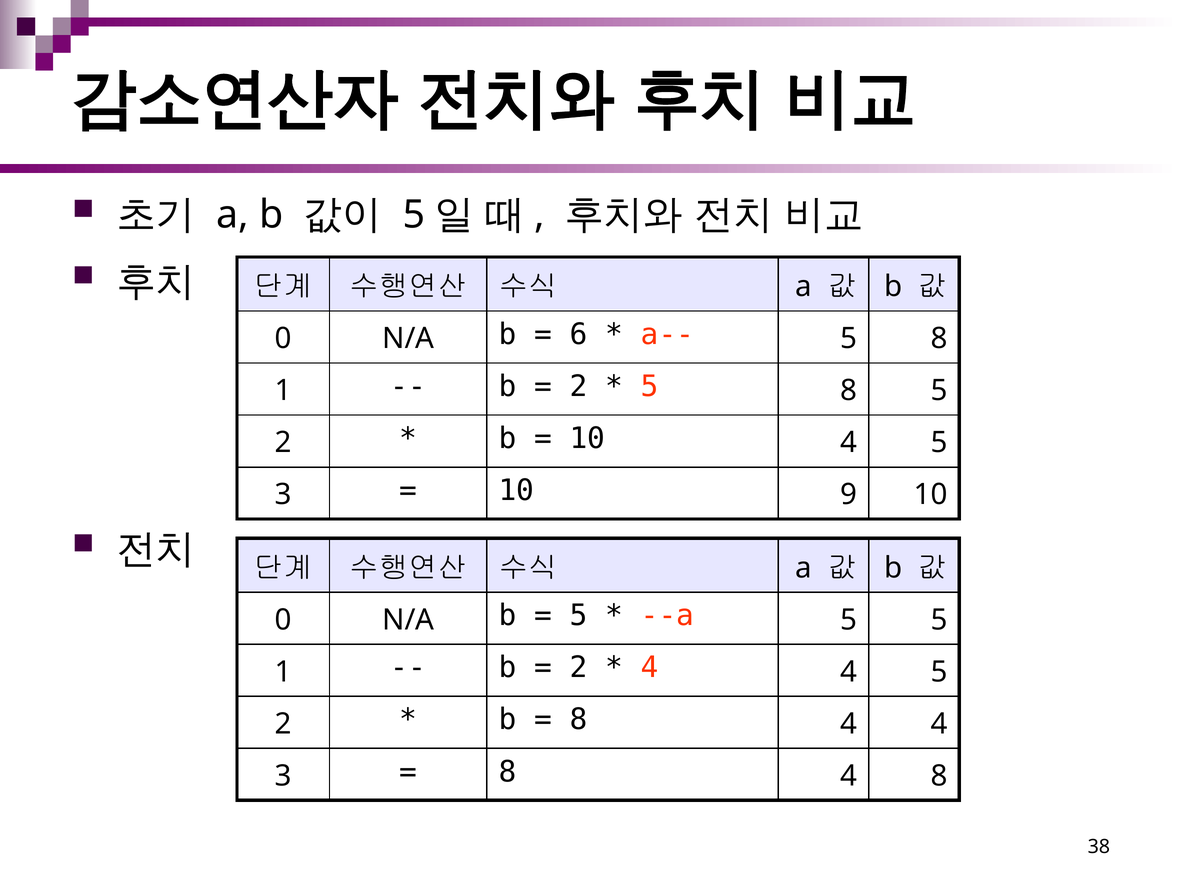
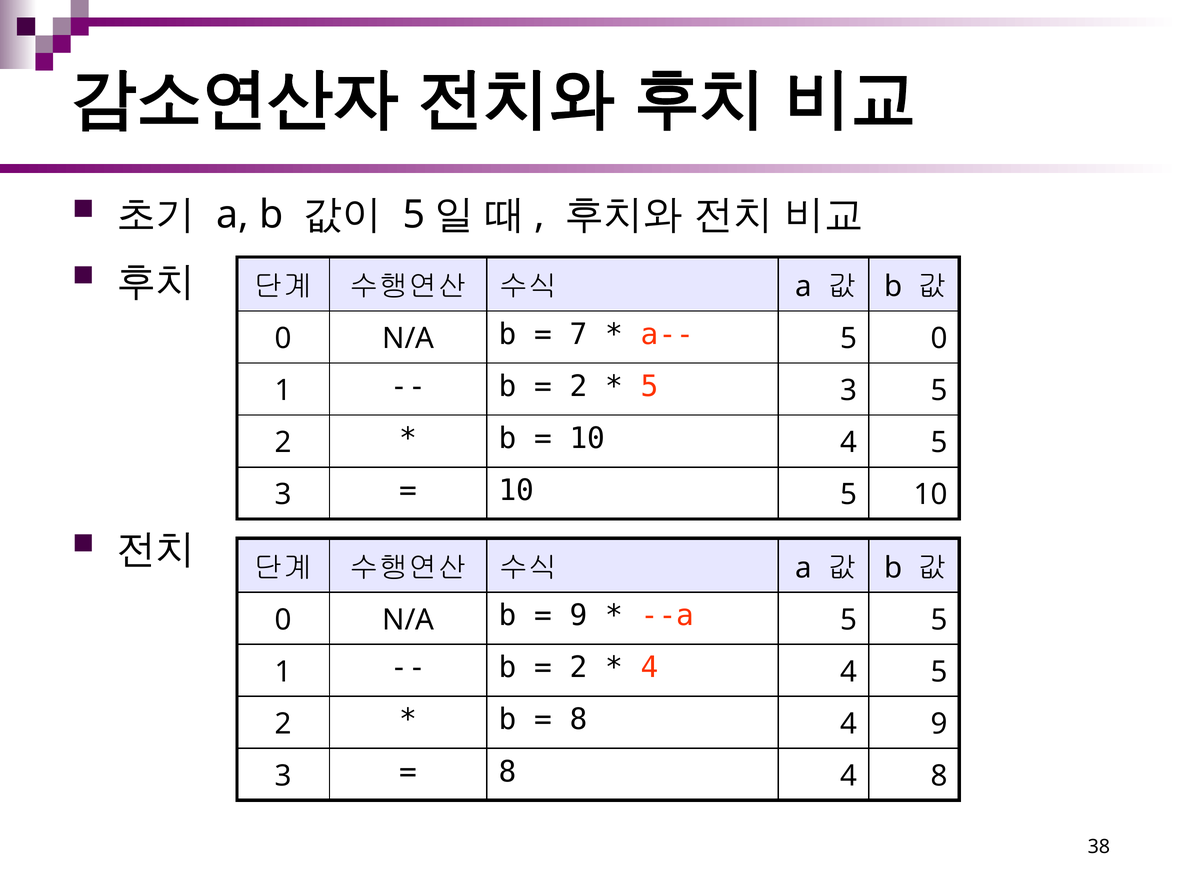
6: 6 -> 7
a-- 5 8: 8 -> 0
8 at (849, 391): 8 -> 3
10 9: 9 -> 5
5 at (579, 615): 5 -> 9
8 4 4: 4 -> 9
